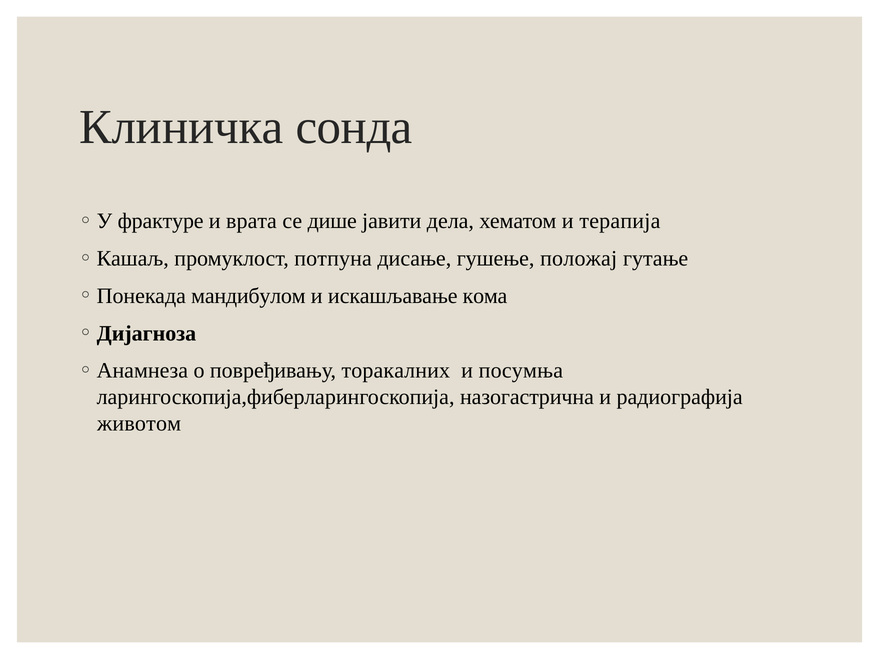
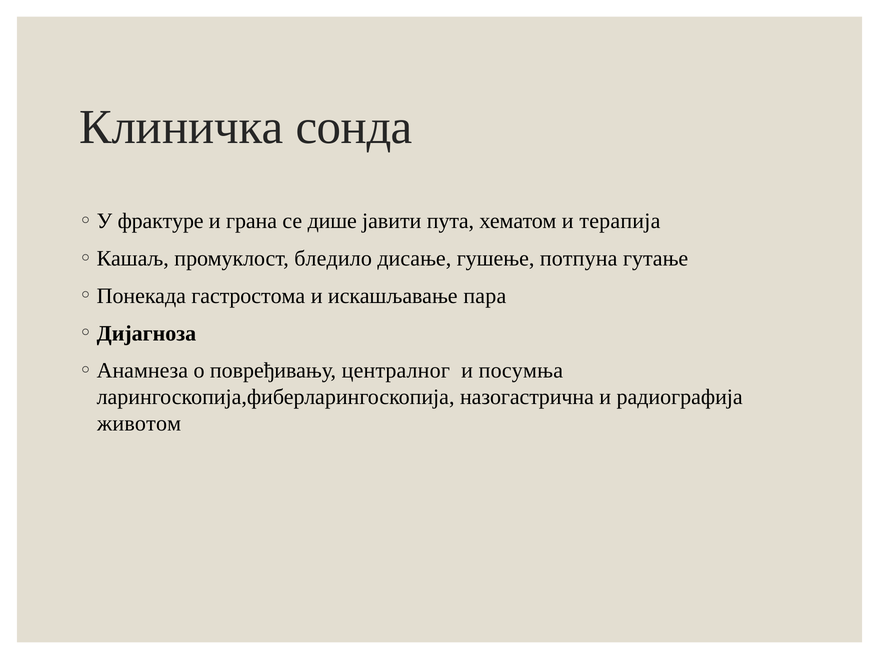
врата: врата -> грана
дела: дела -> пута
потпуна: потпуна -> бледило
положај: положај -> потпуна
мандибулом: мандибулом -> гастростома
кома: кома -> пара
торакалних: торакалних -> централног
